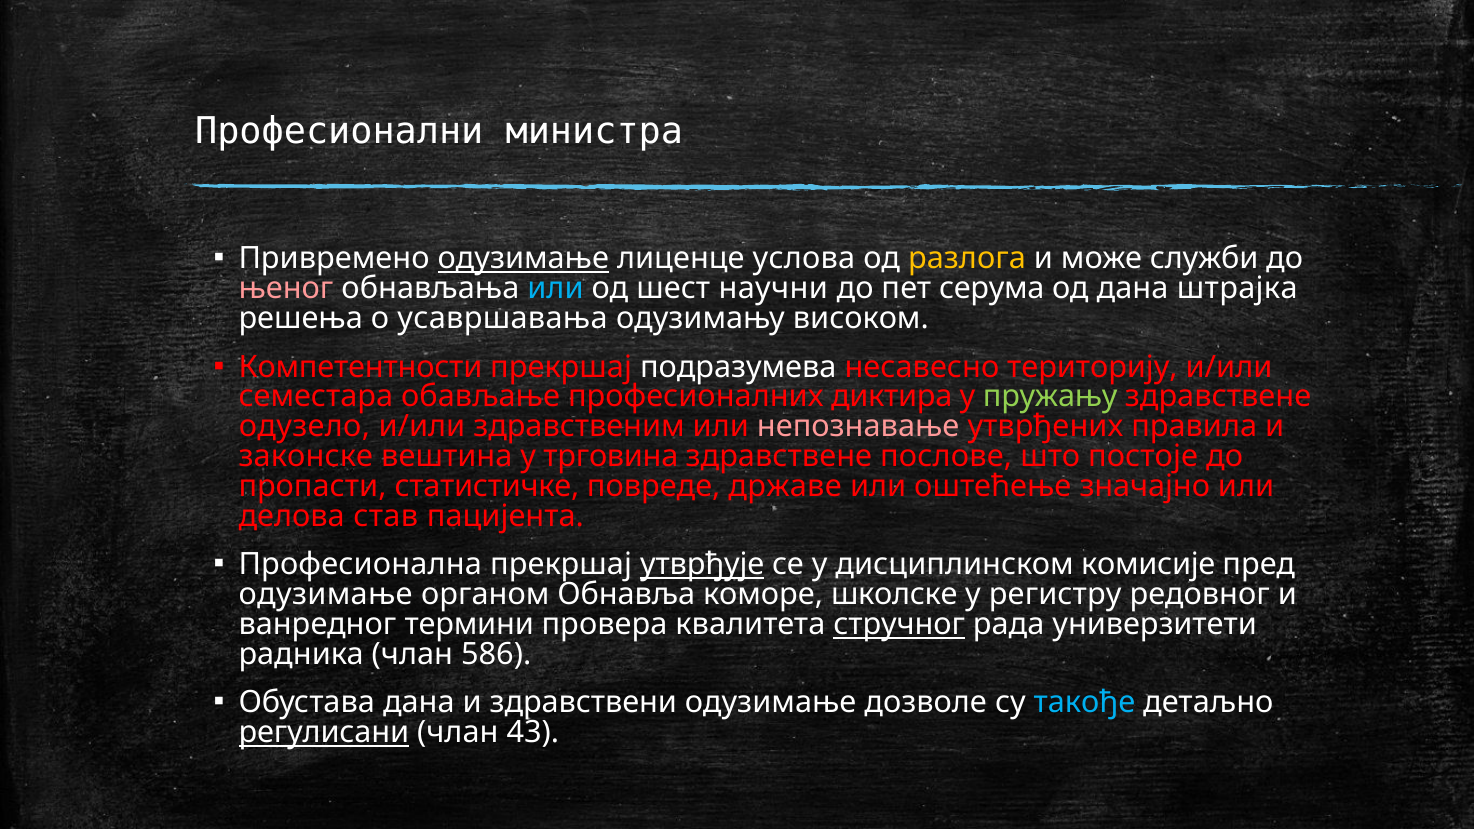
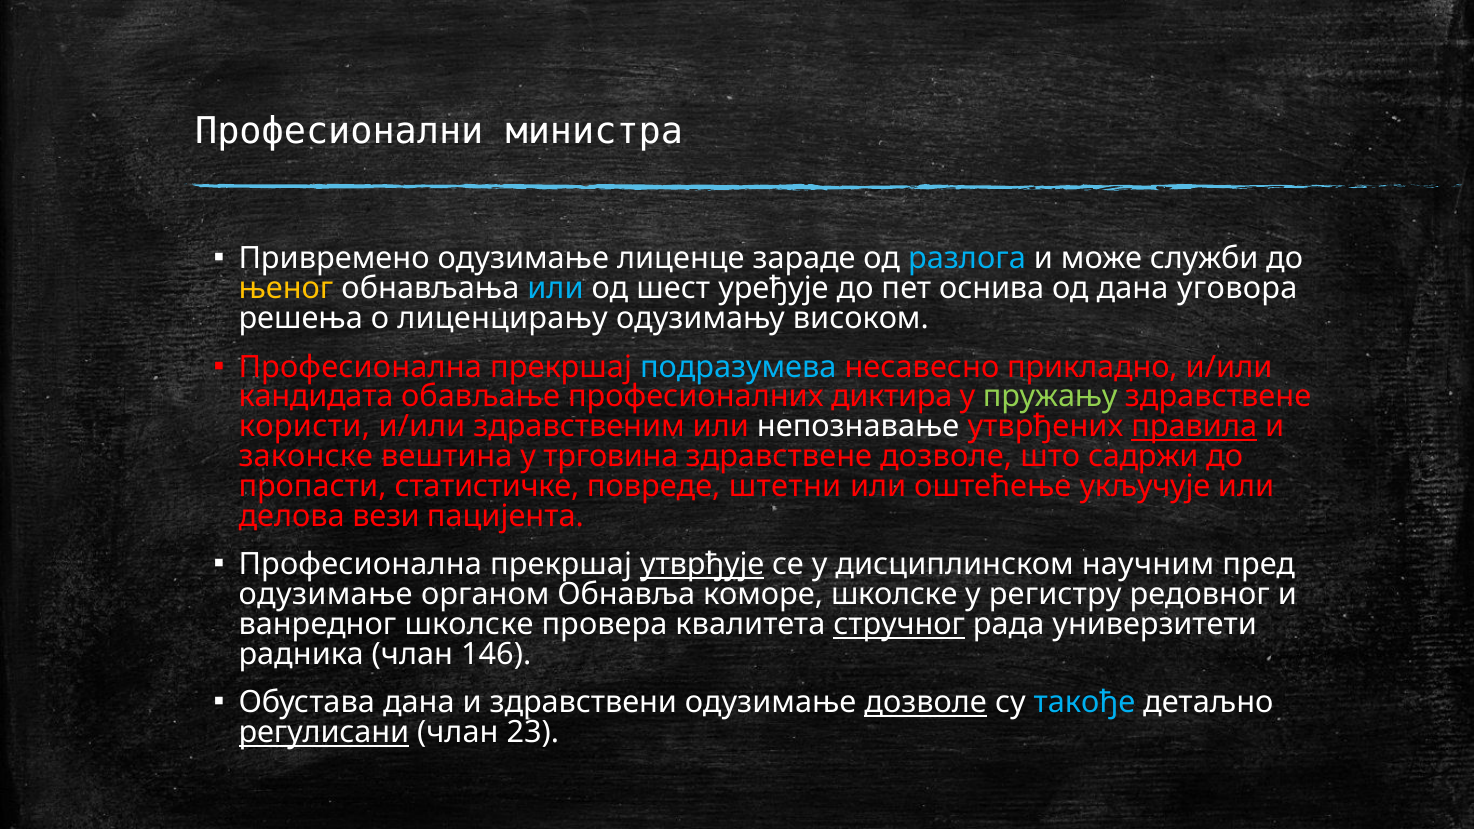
одузимање at (523, 259) underline: present -> none
услова: услова -> зараде
разлога colour: yellow -> light blue
њеног colour: pink -> yellow
научни: научни -> уређује
серума: серума -> оснива
штрајка: штрајка -> уговора
усавршавања: усавршавања -> лиценцирању
Компетентности at (360, 367): Компетентности -> Професионална
подразумева colour: white -> light blue
територију: територију -> прикладно
семестара: семестара -> кандидата
одузело: одузело -> користи
непознавање colour: pink -> white
правила underline: none -> present
здравствене послове: послове -> дозволе
постоје: постоје -> садржи
државе: државе -> штетни
значајно: значајно -> укључује
став: став -> вези
комисије: комисије -> научним
ванредног термини: термини -> школске
586: 586 -> 146
дозволе at (926, 703) underline: none -> present
43: 43 -> 23
